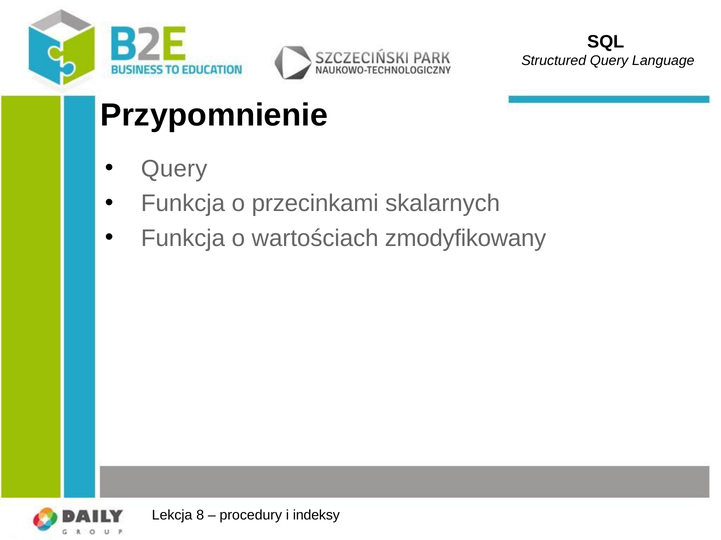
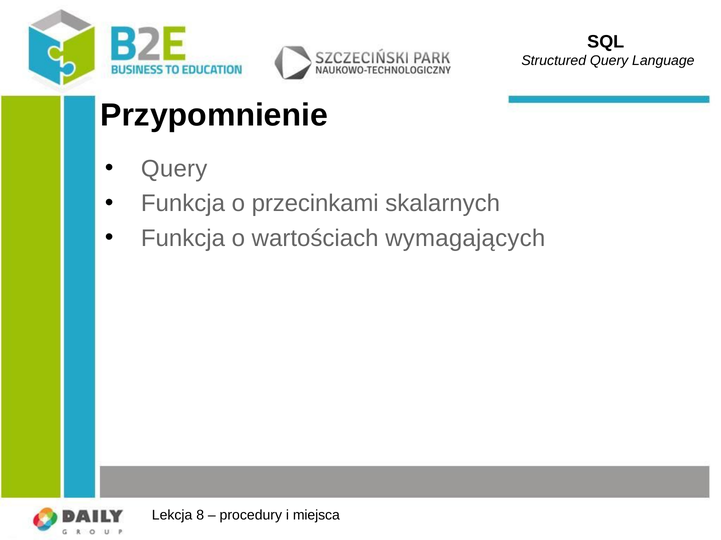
zmodyfikowany: zmodyfikowany -> wymagających
indeksy: indeksy -> miejsca
